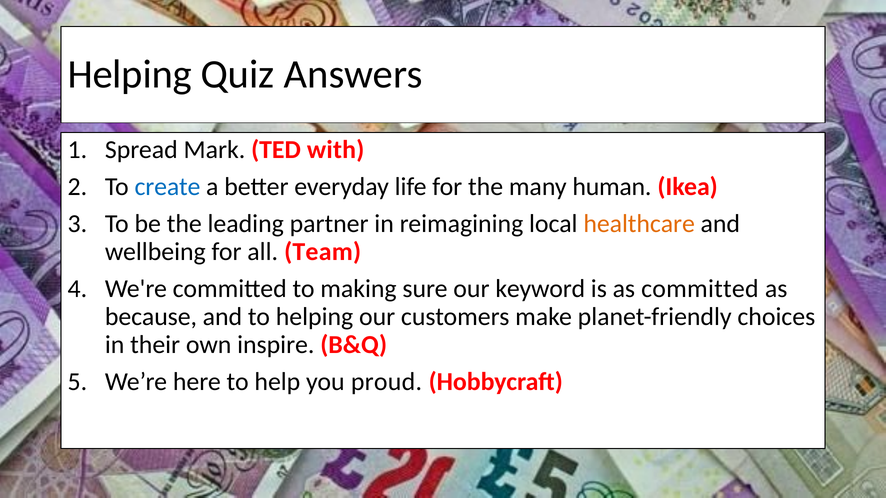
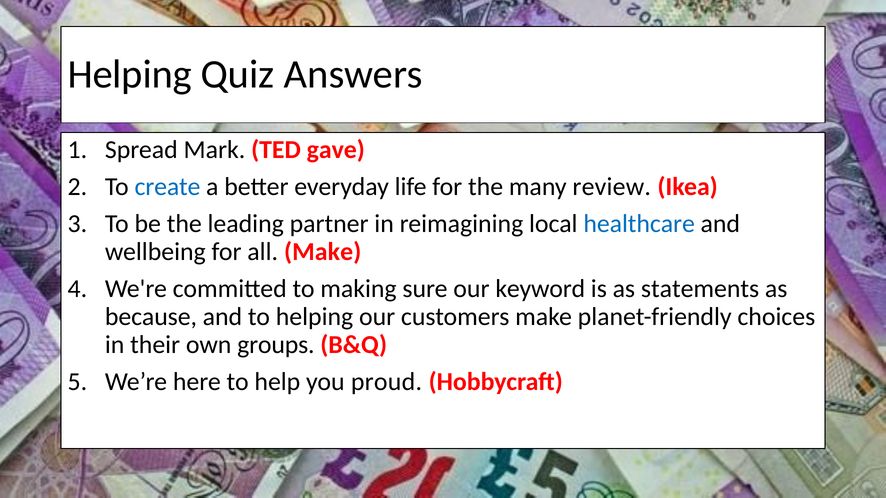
with: with -> gave
human: human -> review
healthcare colour: orange -> blue
all Team: Team -> Make
as committed: committed -> statements
inspire: inspire -> groups
